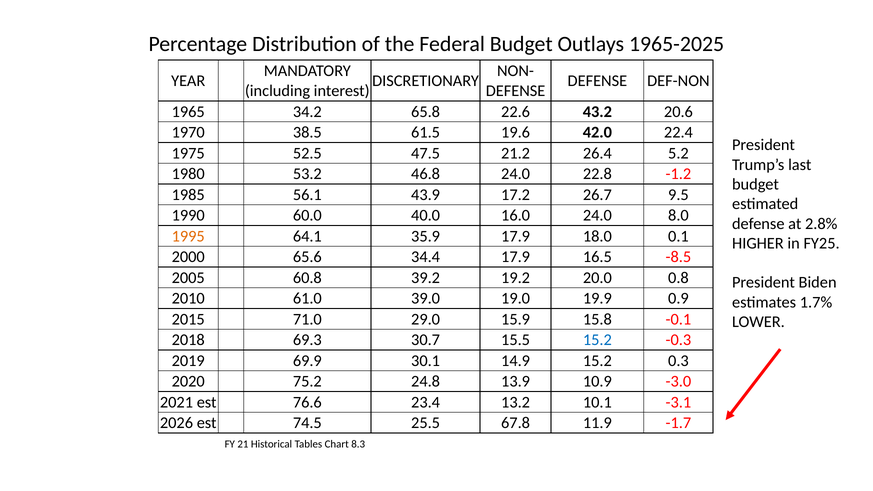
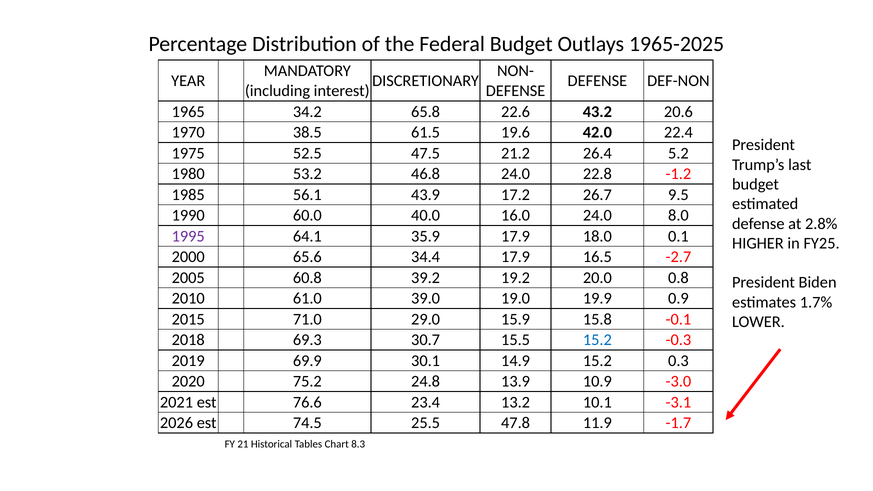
1995 colour: orange -> purple
-8.5: -8.5 -> -2.7
67.8: 67.8 -> 47.8
